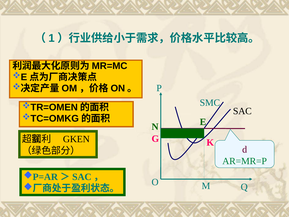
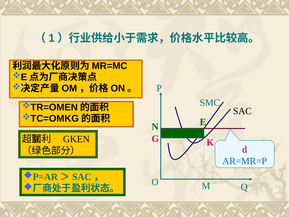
AR=MR=P colour: green -> blue
